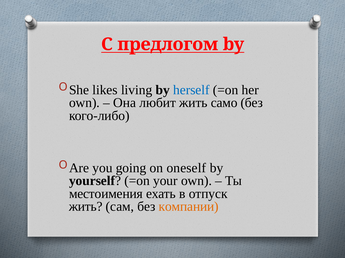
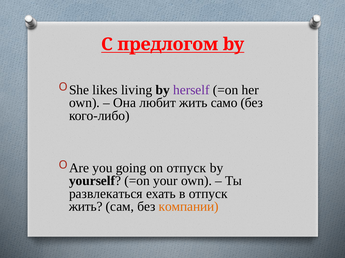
herself colour: blue -> purple
on oneself: oneself -> отпуск
местоимения: местоимения -> развлекаться
